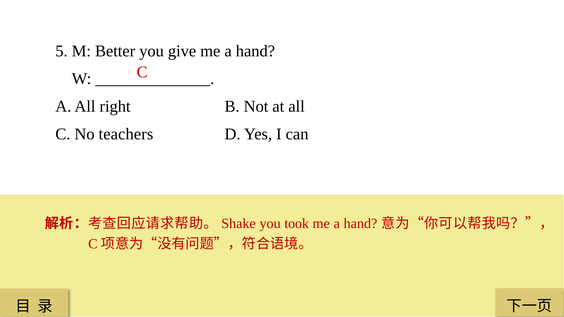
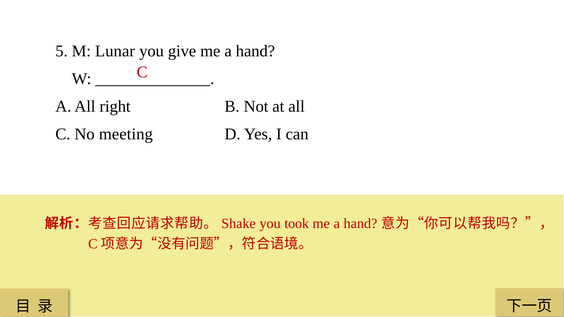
Better: Better -> Lunar
teachers: teachers -> meeting
